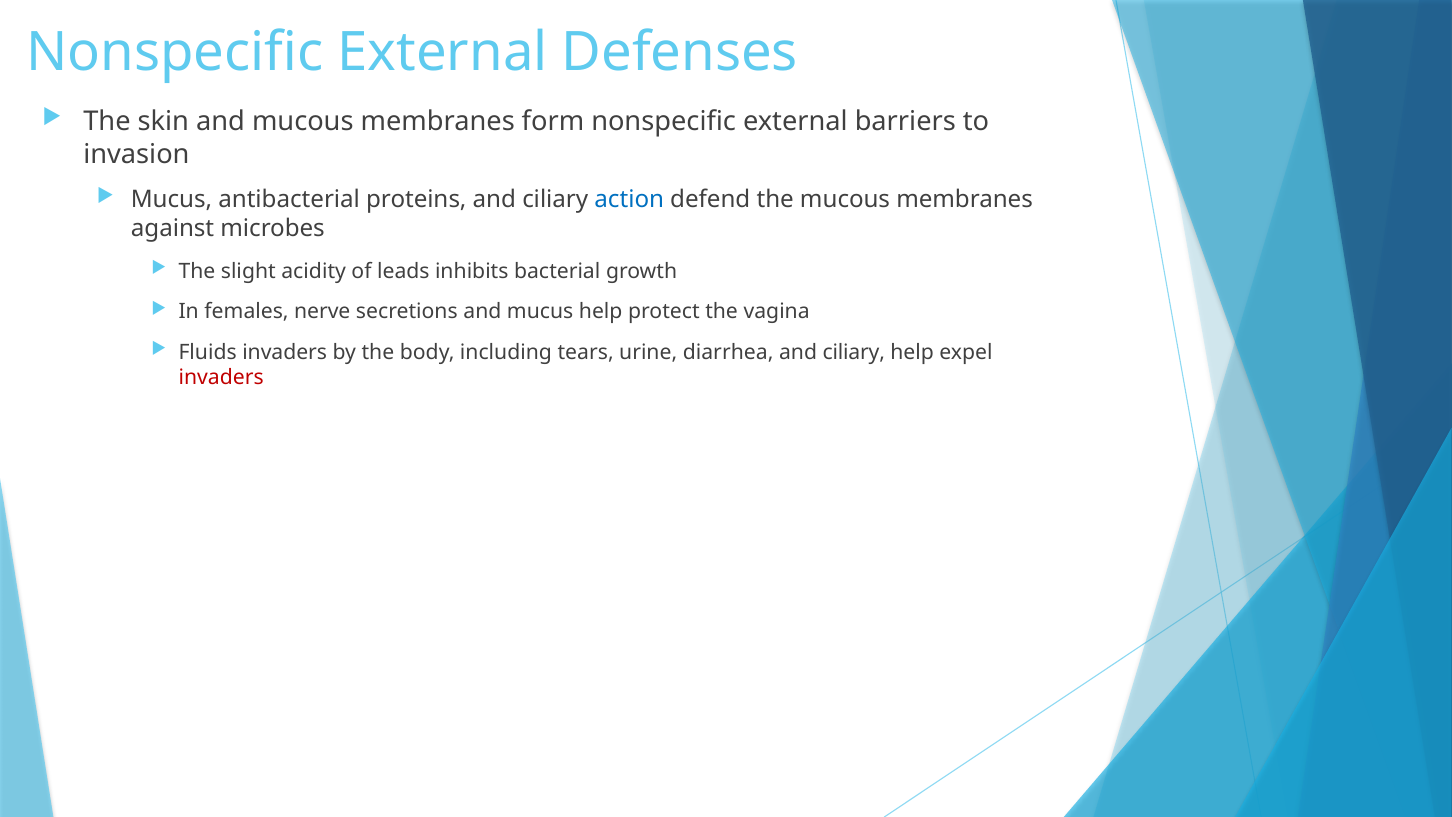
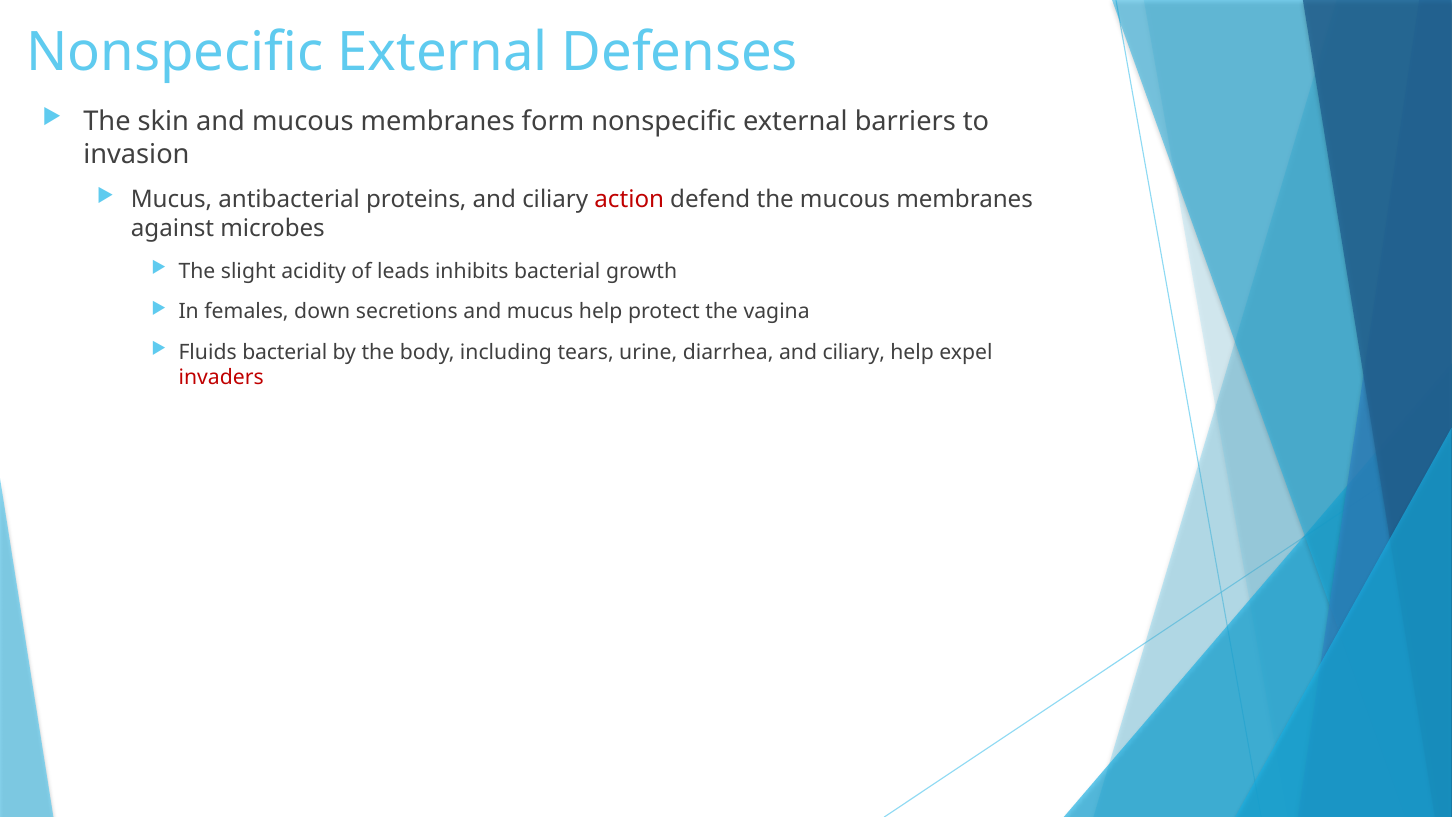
action colour: blue -> red
nerve: nerve -> down
Fluids invaders: invaders -> bacterial
